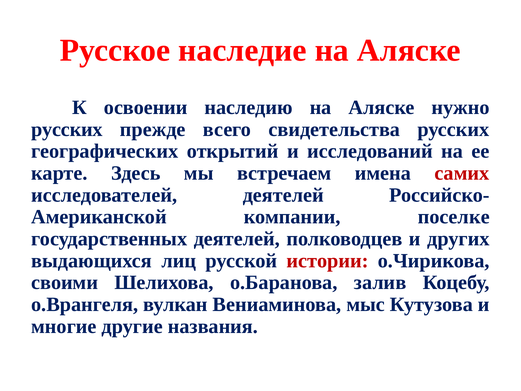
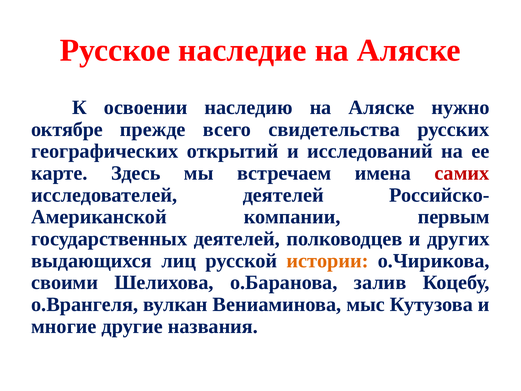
русских at (67, 129): русских -> октябре
поселке: поселке -> первым
истории colour: red -> orange
